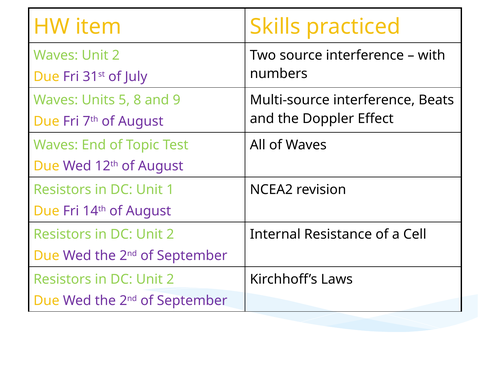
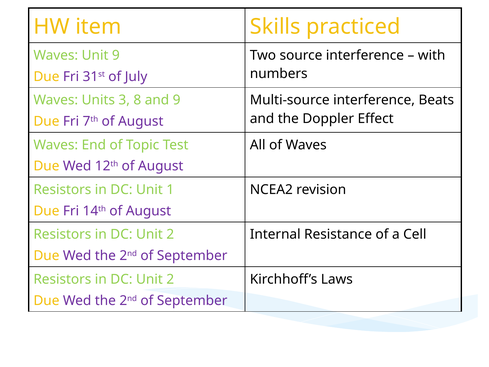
Waves Unit 2: 2 -> 9
5: 5 -> 3
